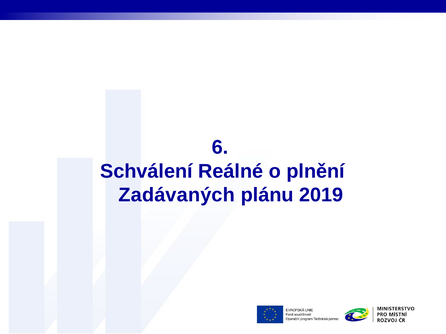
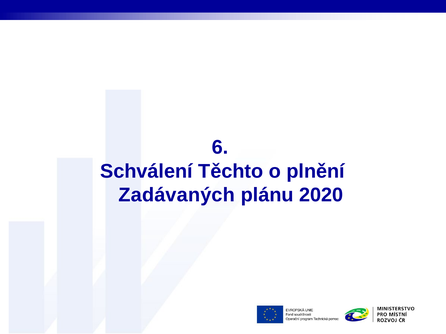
Reálné: Reálné -> Těchto
2019: 2019 -> 2020
